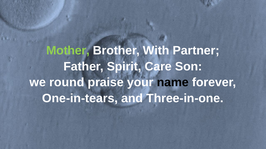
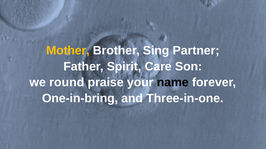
Mother colour: light green -> yellow
With: With -> Sing
One-in-tears: One-in-tears -> One-in-bring
